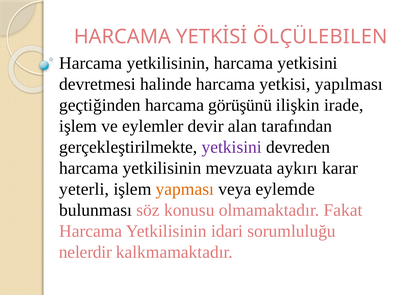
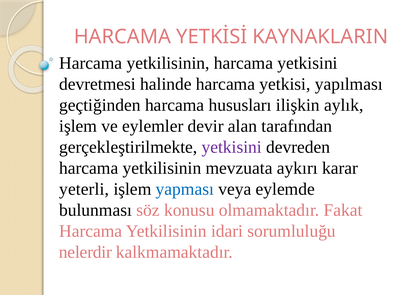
ÖLÇÜLEBILEN: ÖLÇÜLEBILEN -> KAYNAKLARIN
görüşünü: görüşünü -> hususları
irade: irade -> aylık
yapması colour: orange -> blue
